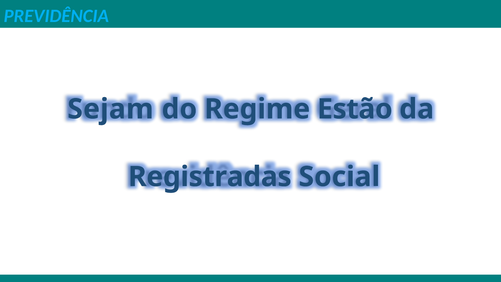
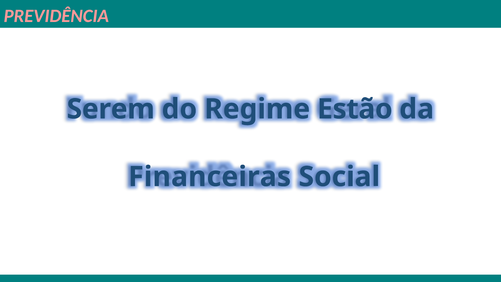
PREVIDÊNCIA colour: light blue -> pink
Sejam: Sejam -> Serem
Registradas: Registradas -> Financeiras
